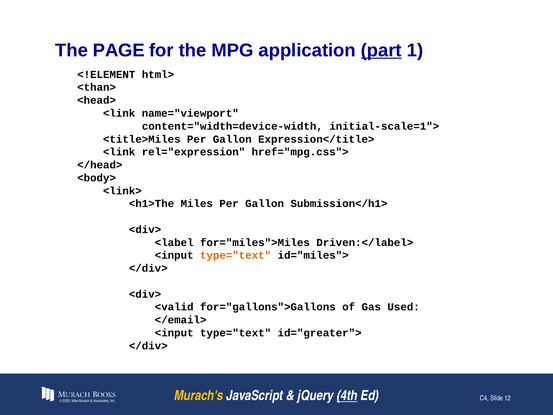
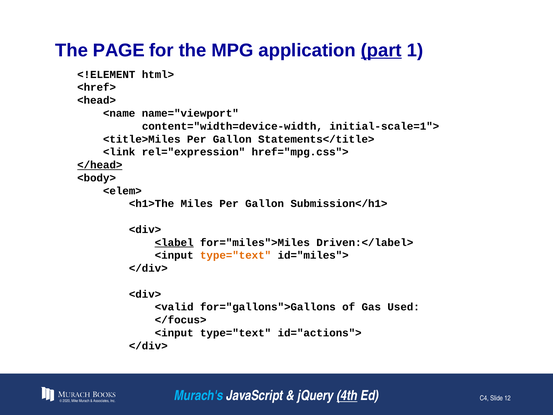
<than>: <than> -> <href>
<link at (119, 113): <link -> <name
Expression</title>: Expression</title> -> Statements</title>
</head> underline: none -> present
<link>: <link> -> <elem>
<label underline: none -> present
</email>: </email> -> </focus>
id="greater">: id="greater"> -> id="actions">
Murach's colour: yellow -> light blue
